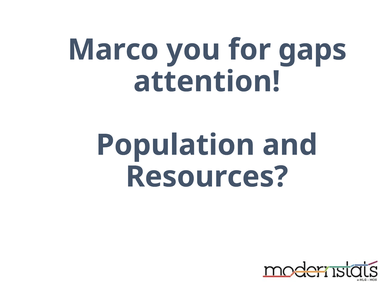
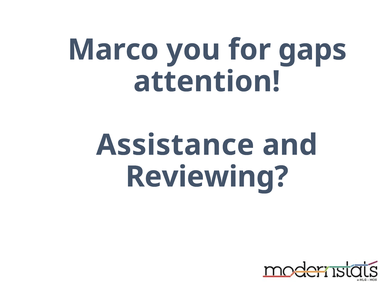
Population: Population -> Assistance
Resources: Resources -> Reviewing
